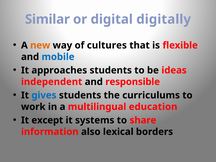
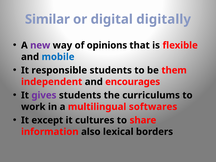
new colour: orange -> purple
cultures: cultures -> opinions
approaches: approaches -> responsible
ideas: ideas -> them
responsible: responsible -> encourages
gives colour: blue -> purple
education: education -> softwares
systems: systems -> cultures
